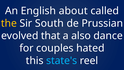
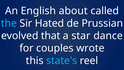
the colour: yellow -> light blue
South: South -> Hated
also: also -> star
hated: hated -> wrote
